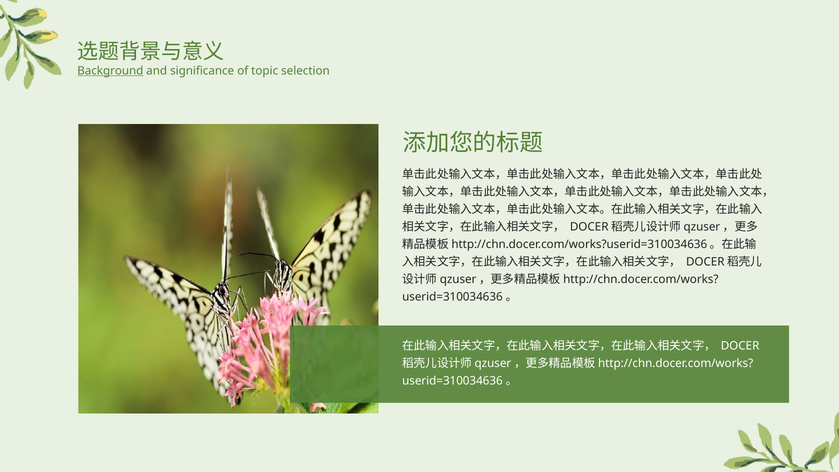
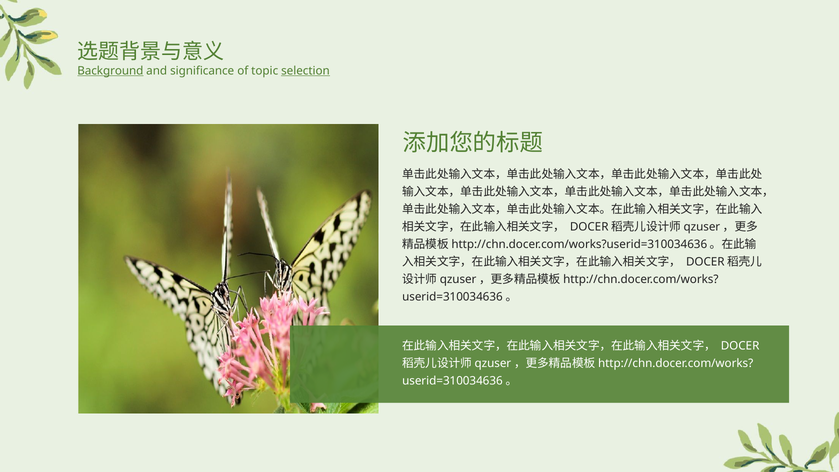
selection underline: none -> present
